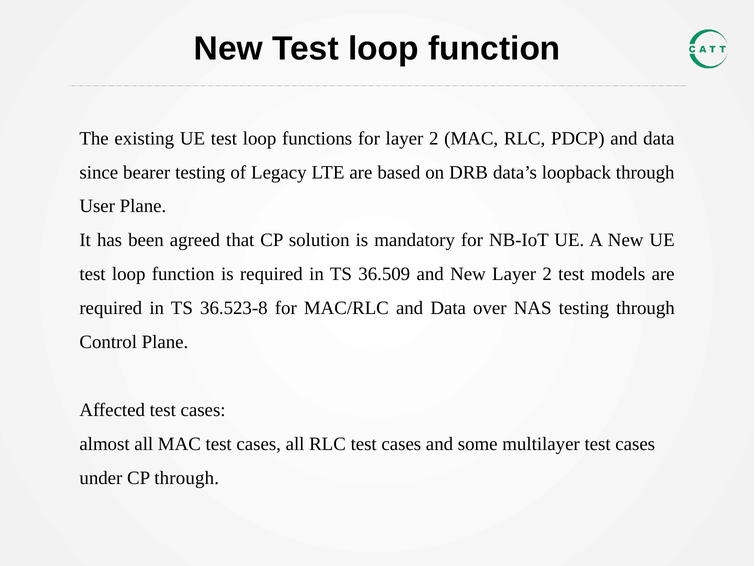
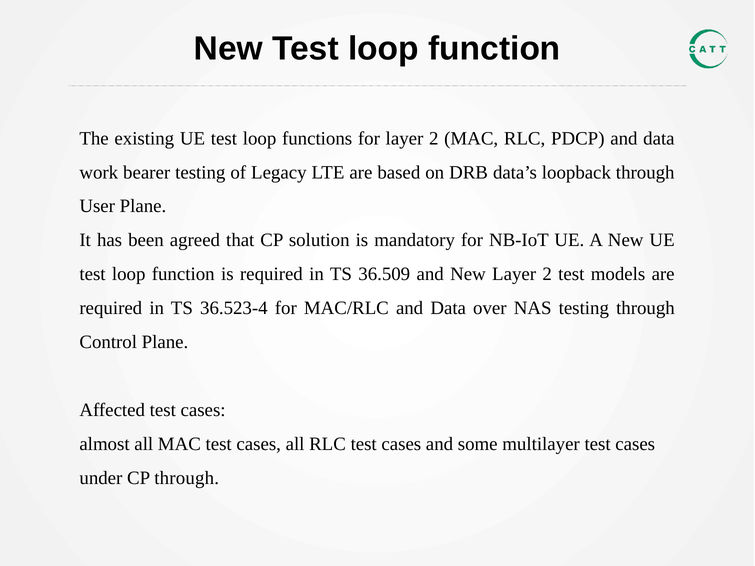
since: since -> work
36.523-8: 36.523-8 -> 36.523-4
